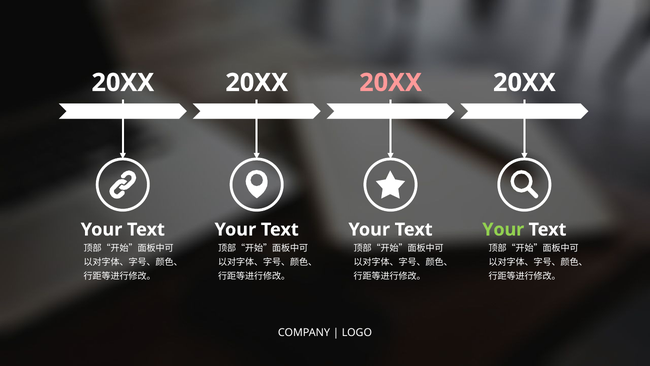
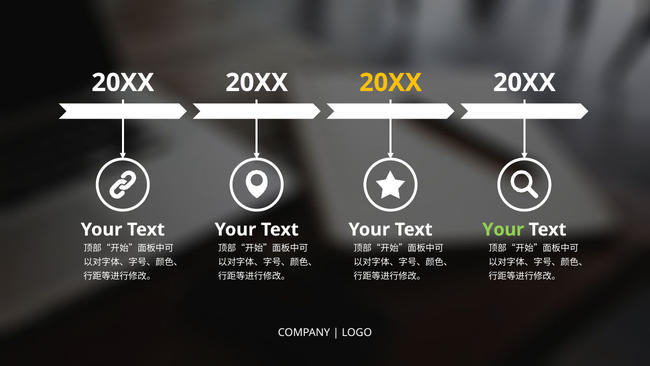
20XX at (391, 83) colour: pink -> yellow
